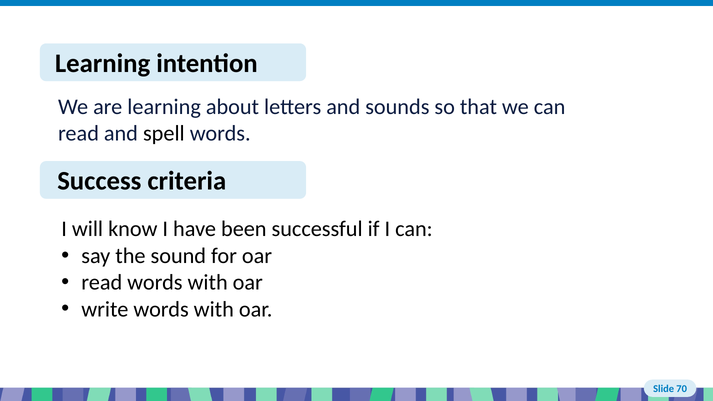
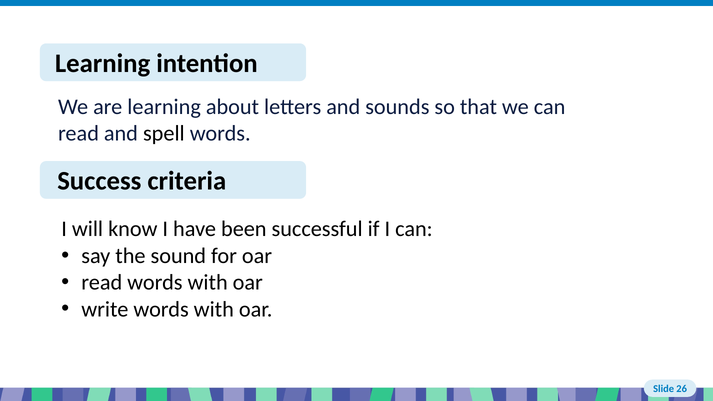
70: 70 -> 26
